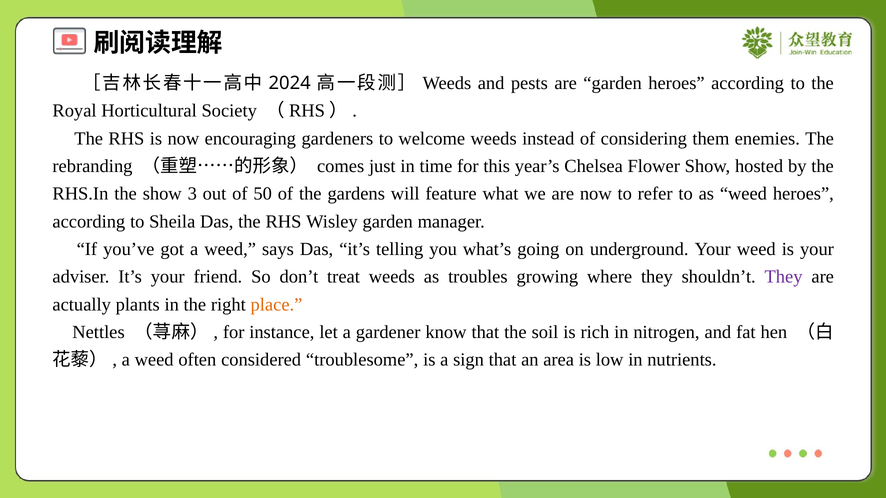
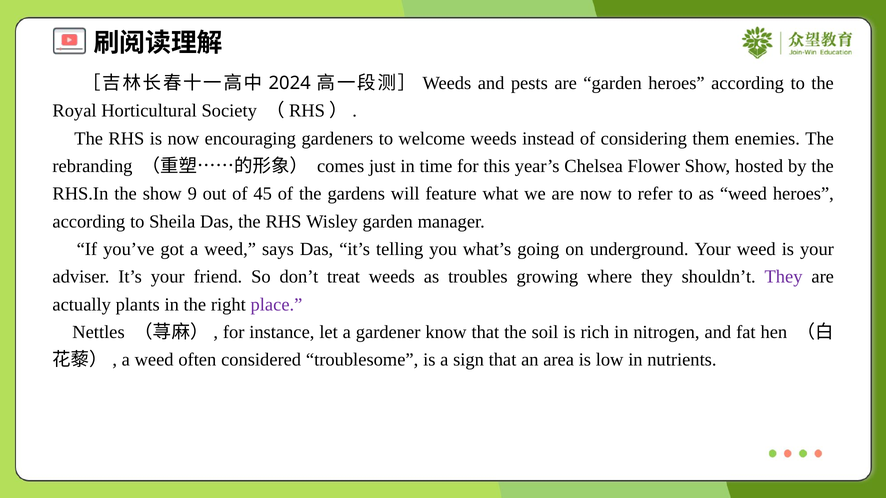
3: 3 -> 9
50: 50 -> 45
place colour: orange -> purple
